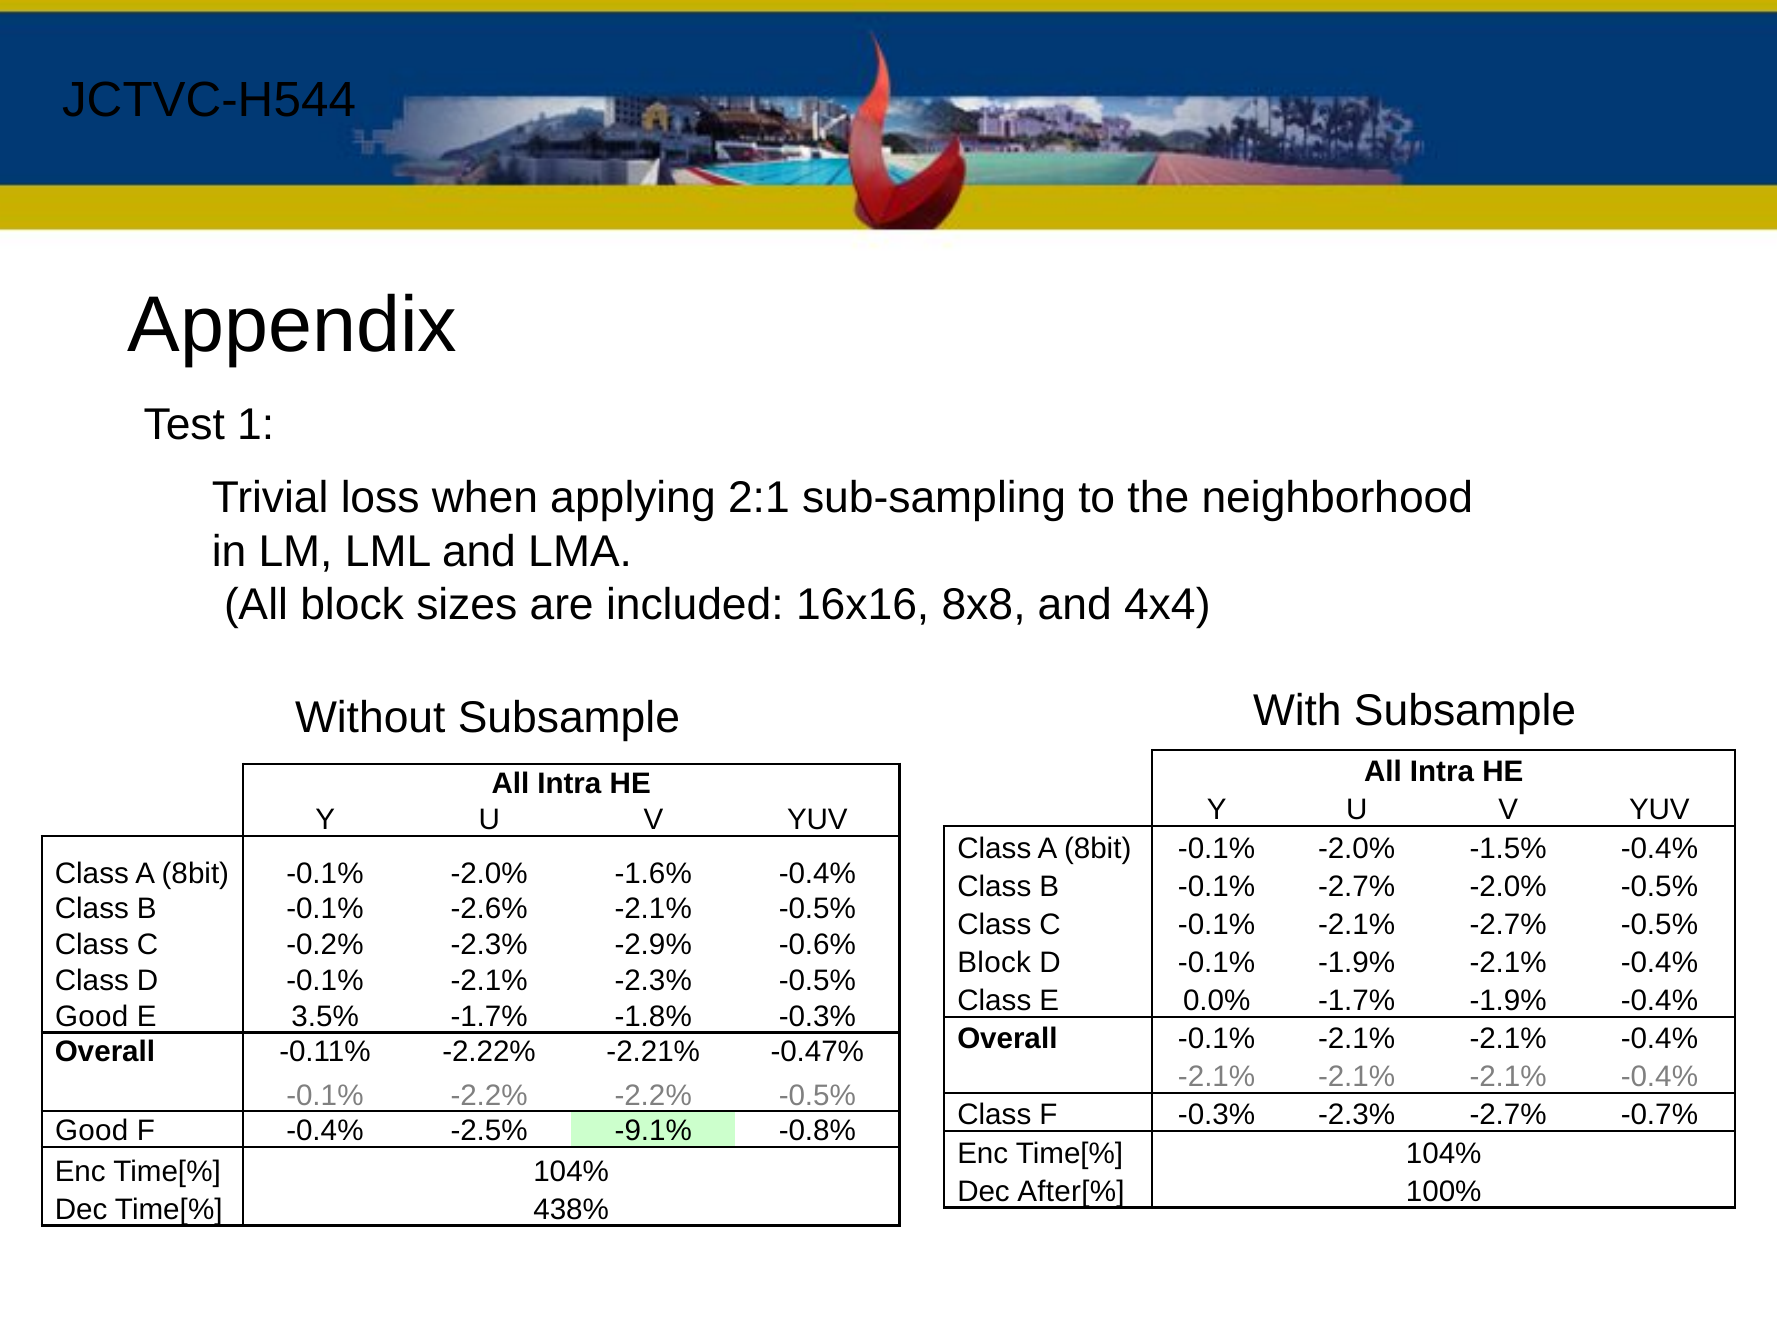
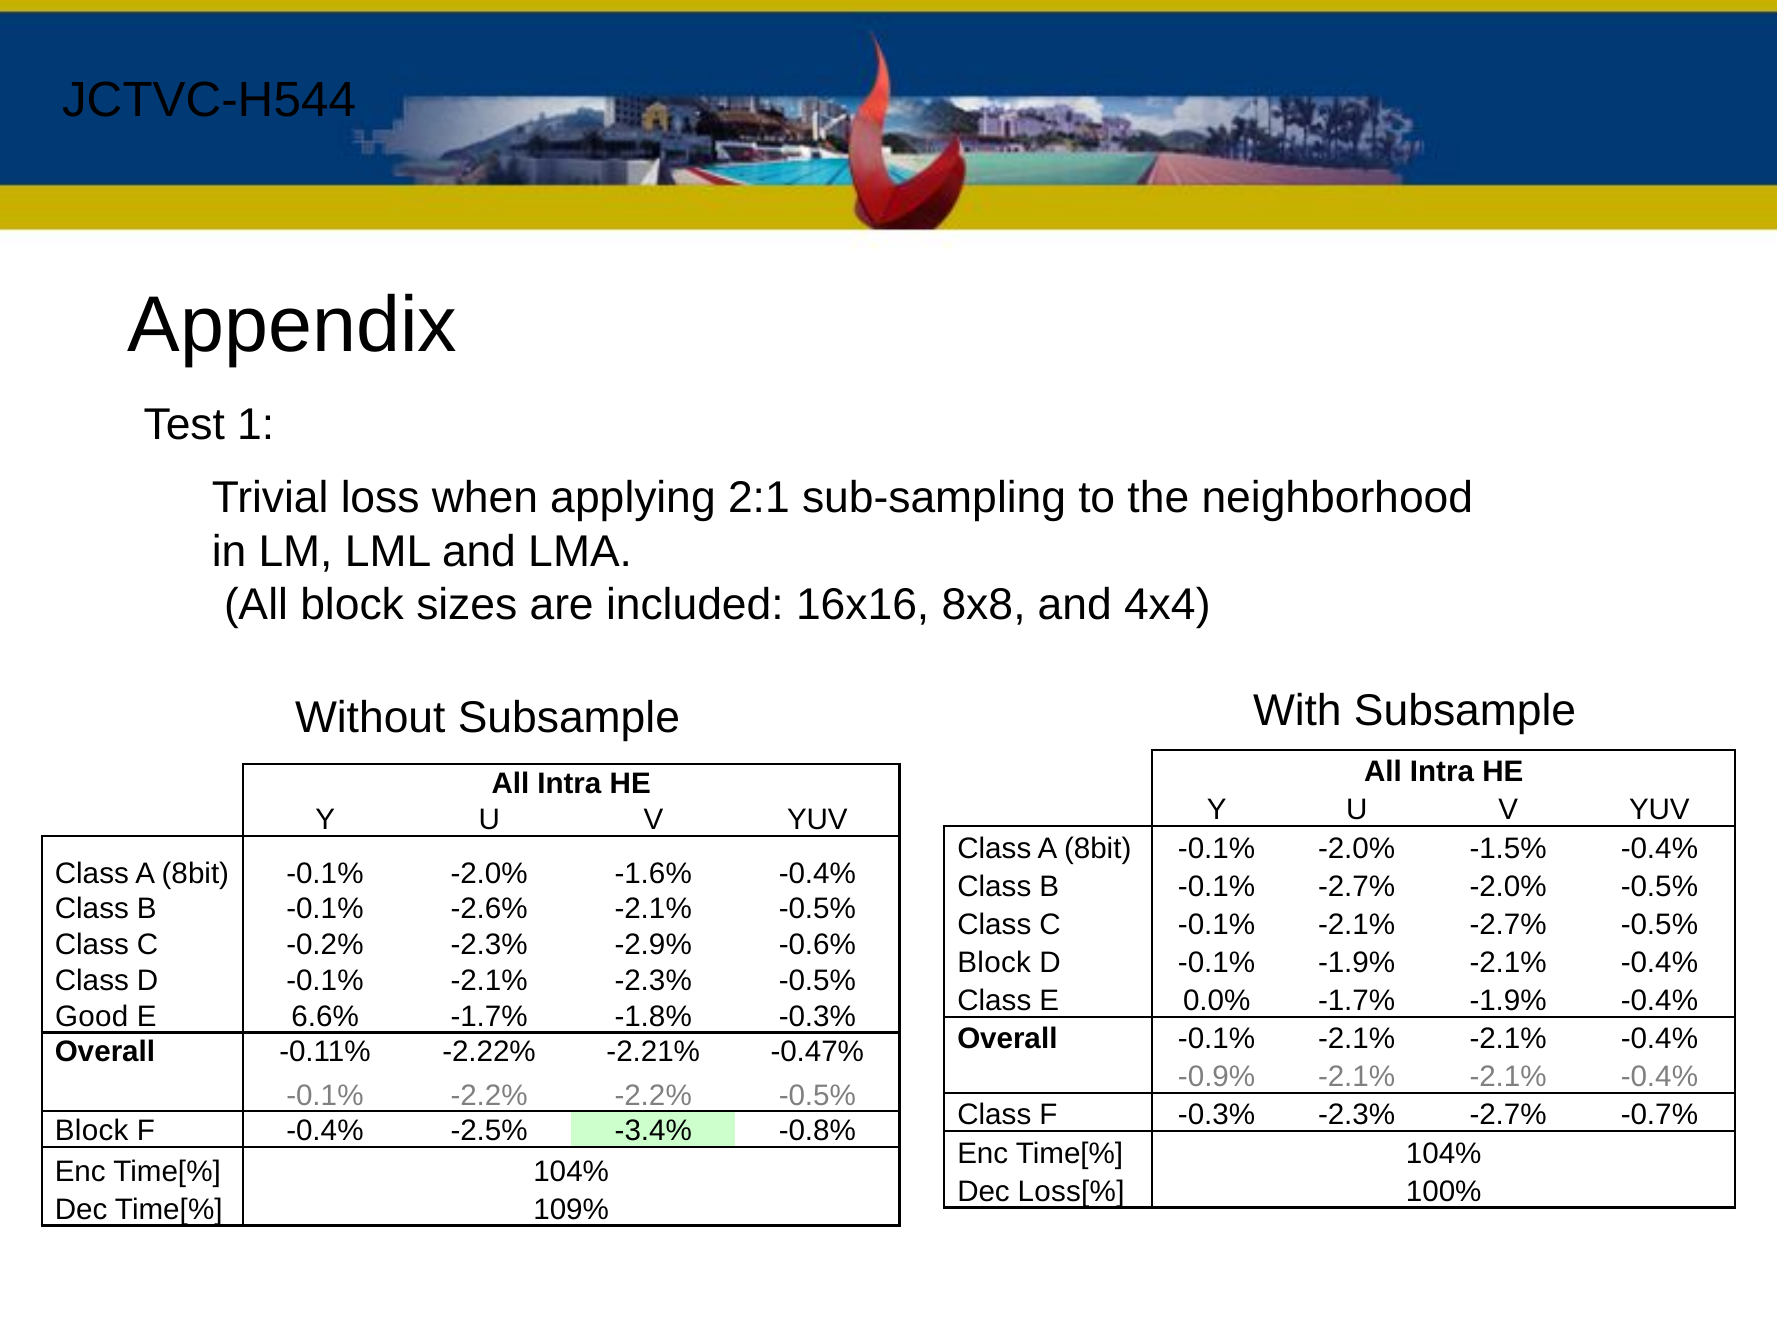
3.5%: 3.5% -> 6.6%
-2.1% at (1217, 1077): -2.1% -> -0.9%
Good at (92, 1131): Good -> Block
-9.1%: -9.1% -> -3.4%
After[%: After[% -> Loss[%
438%: 438% -> 109%
